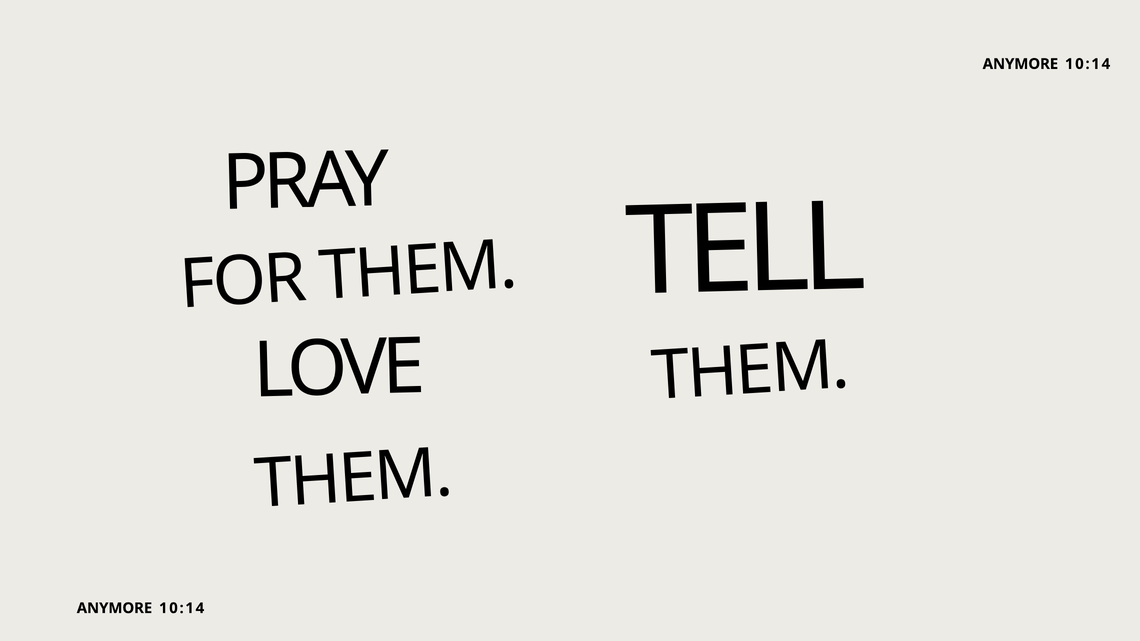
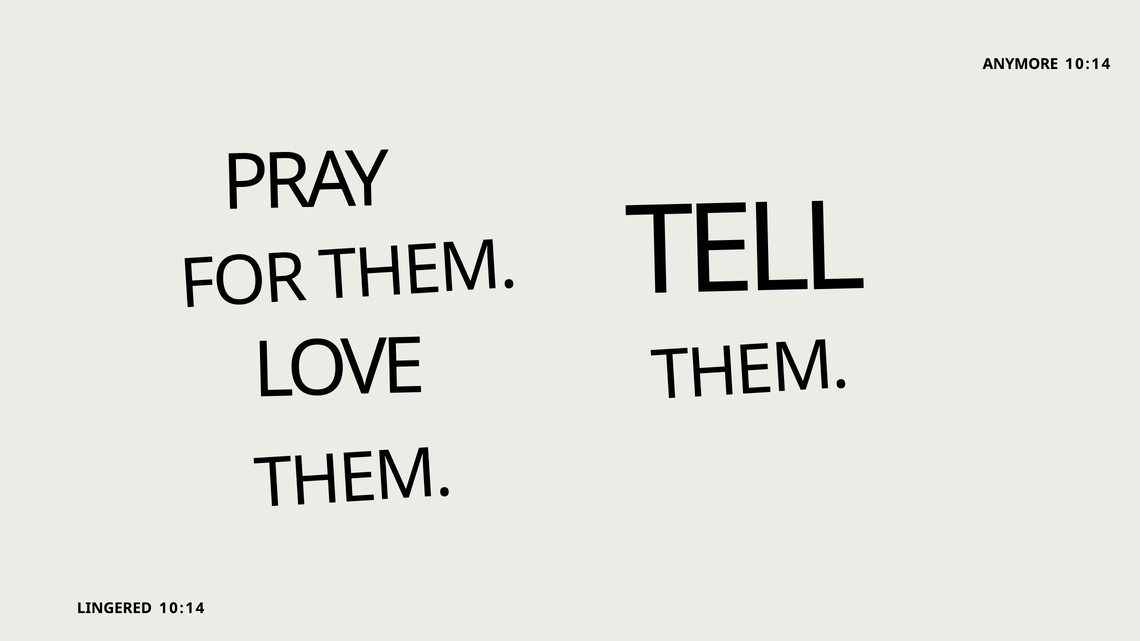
ANYMORE at (114, 608): ANYMORE -> LINGERED
